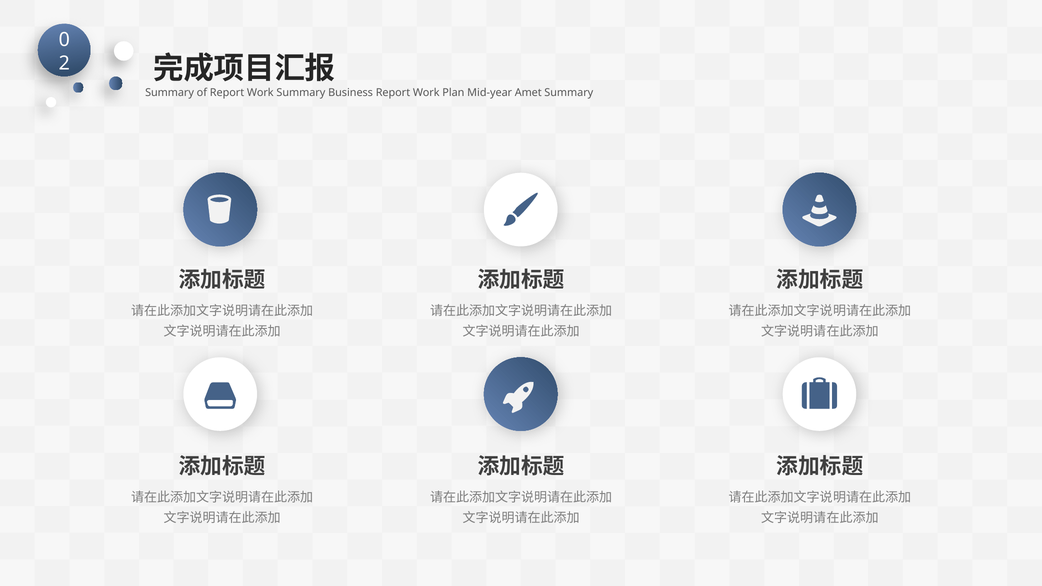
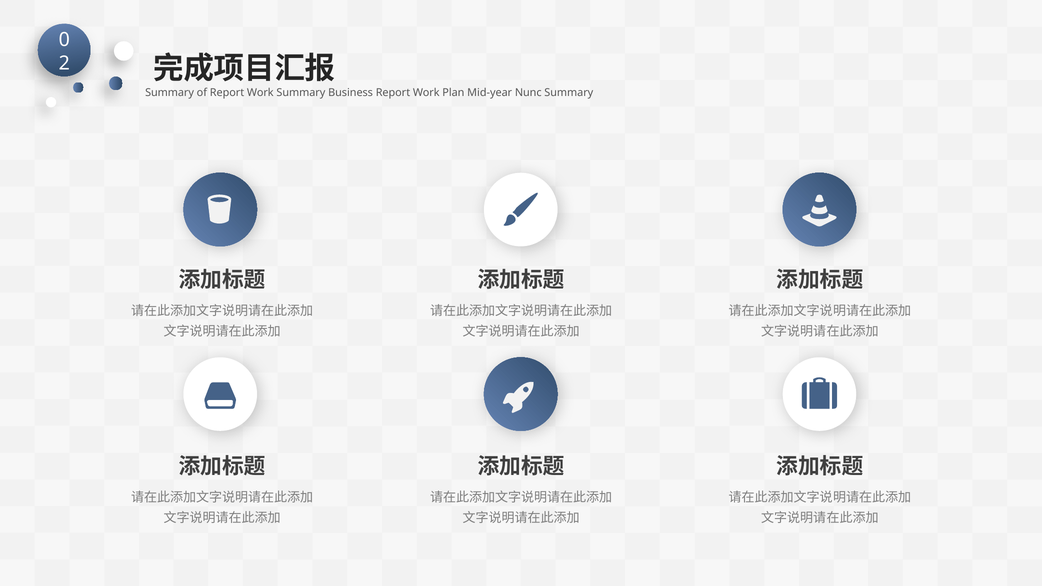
Amet: Amet -> Nunc
